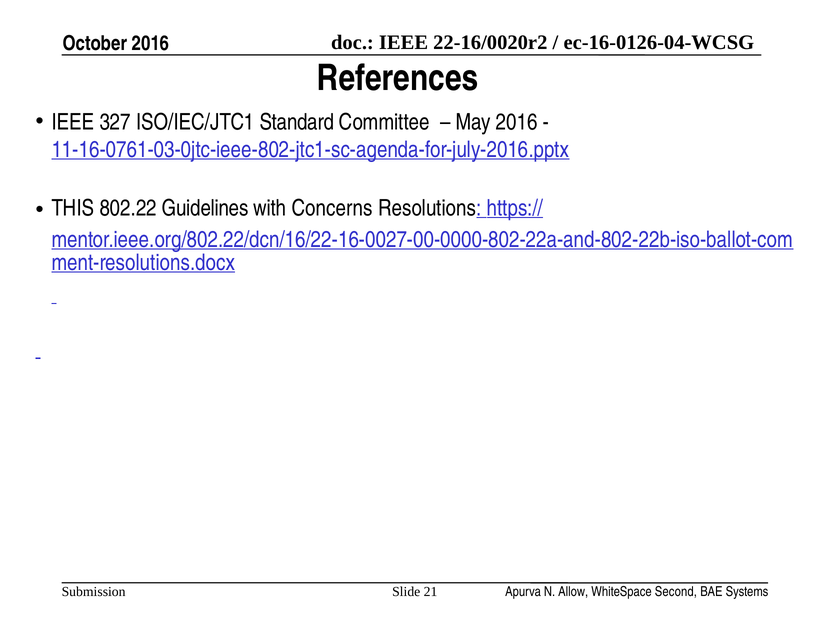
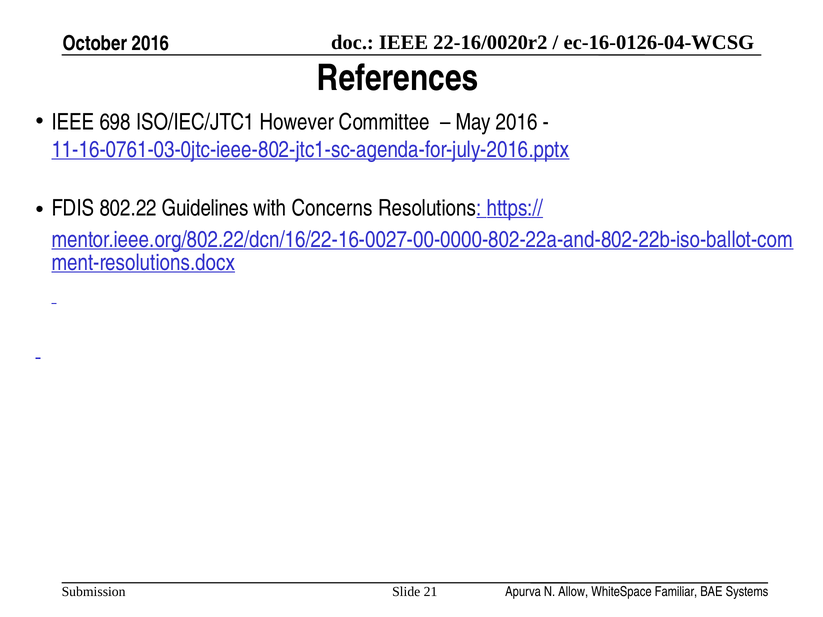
327: 327 -> 698
Standard: Standard -> However
THIS: THIS -> FDIS
Second: Second -> Familiar
